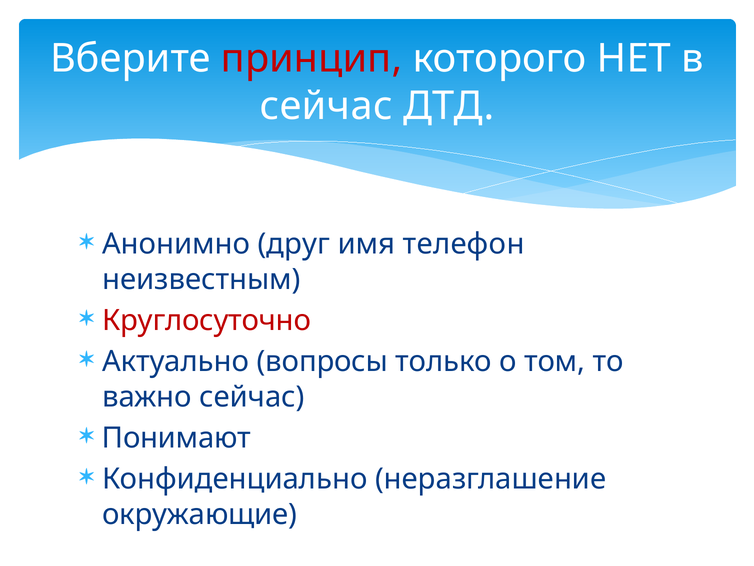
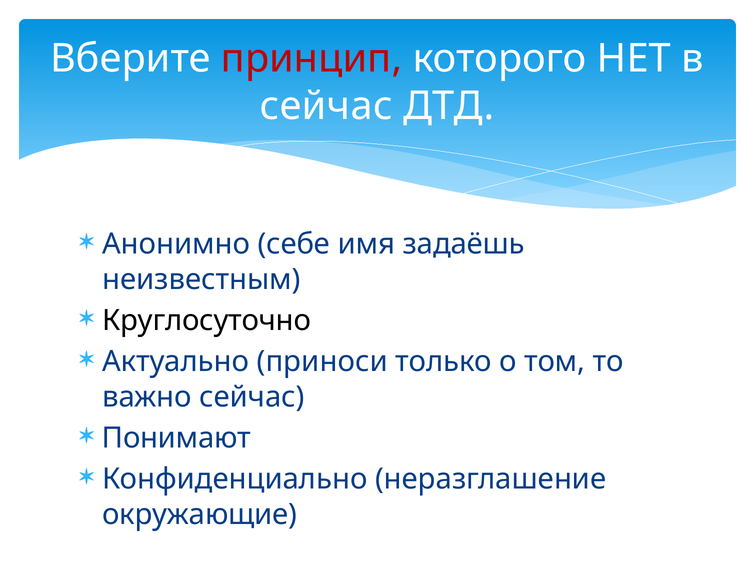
друг: друг -> себе
телефон: телефон -> задаёшь
Круглосуточно colour: red -> black
вопросы: вопросы -> приноси
